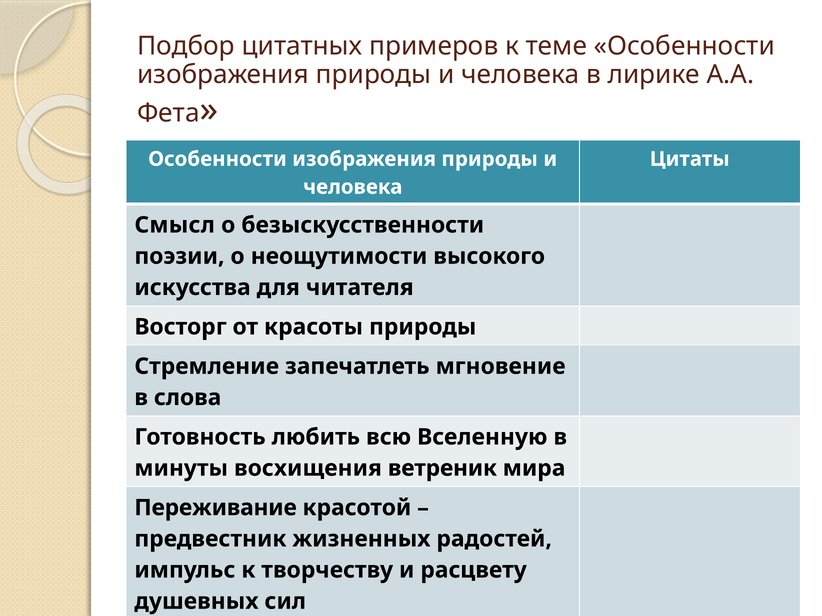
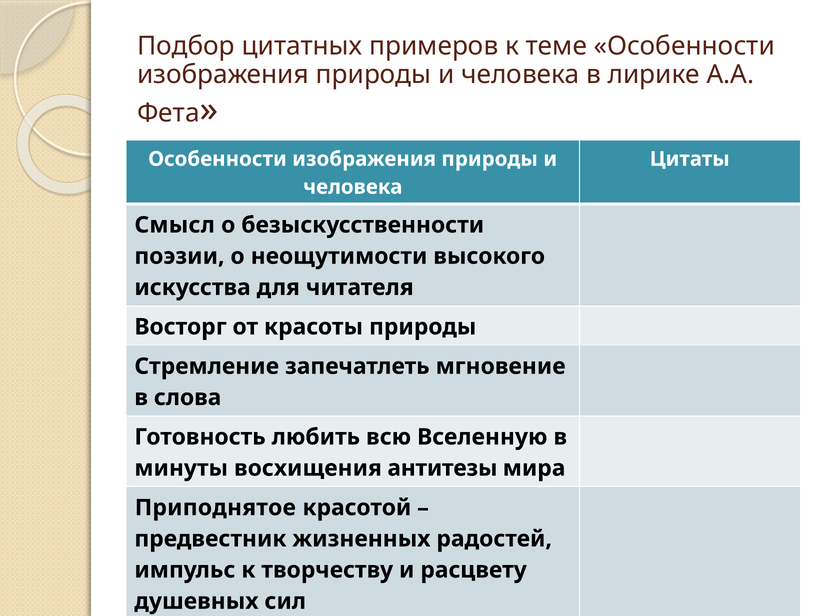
ветреник: ветреник -> антитезы
Переживание: Переживание -> Приподнятое
